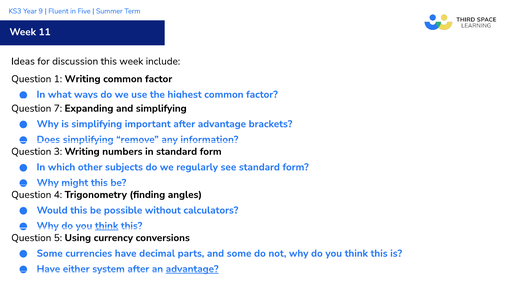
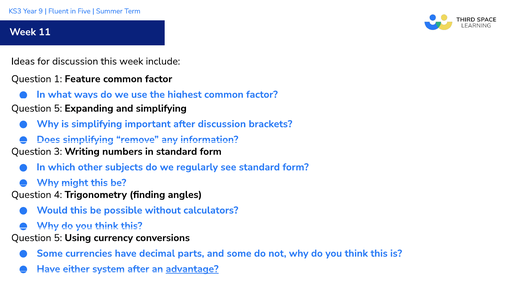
1 Writing: Writing -> Feature
7 at (58, 108): 7 -> 5
after advantage: advantage -> discussion
think at (107, 225) underline: present -> none
